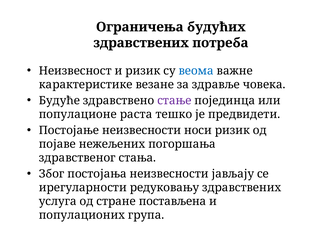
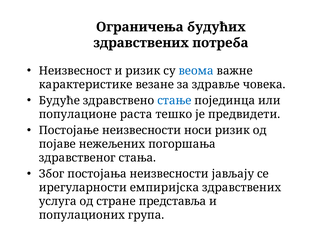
стање colour: purple -> blue
редуковању: редуковању -> емпиријска
постављена: постављена -> представља
